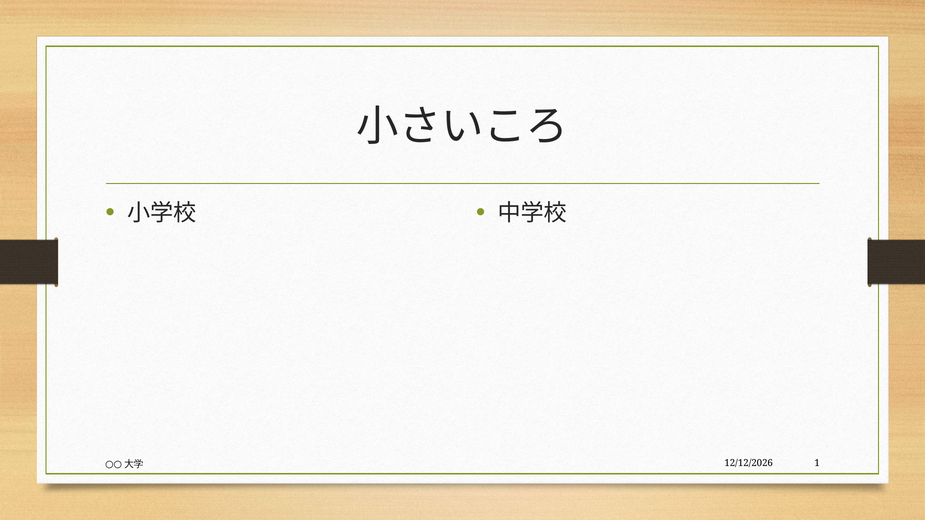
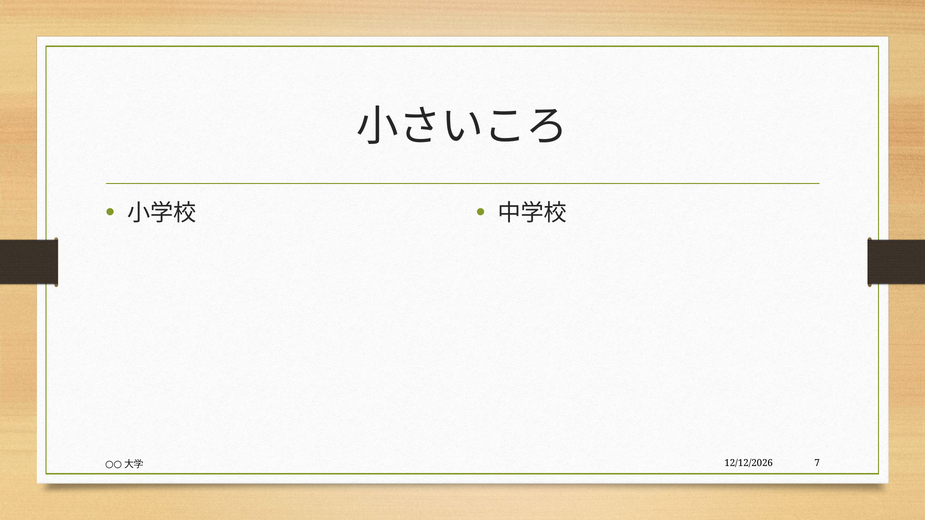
1: 1 -> 7
